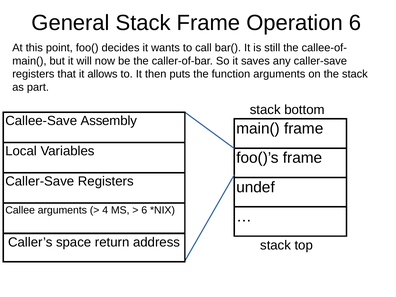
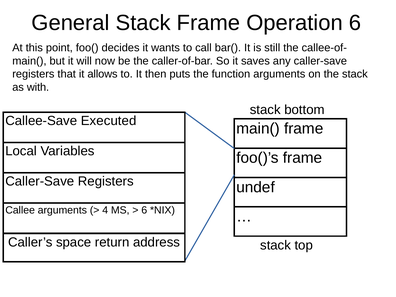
part: part -> with
Assembly: Assembly -> Executed
